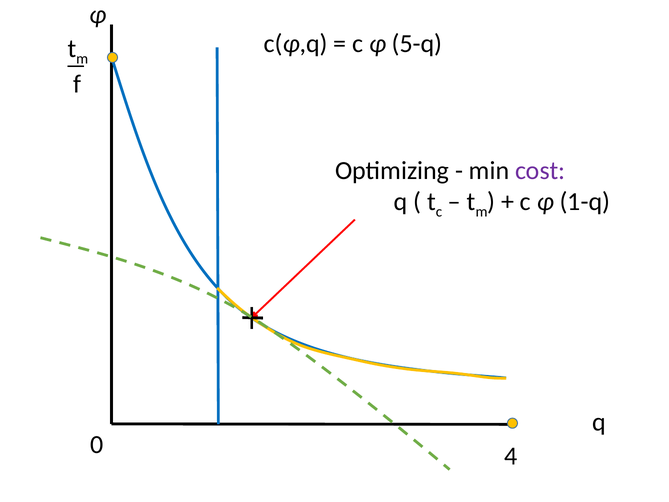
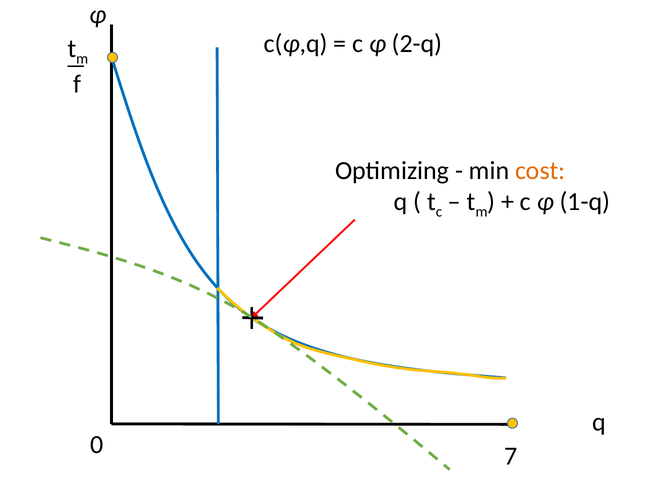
5-q: 5-q -> 2-q
cost colour: purple -> orange
4: 4 -> 7
